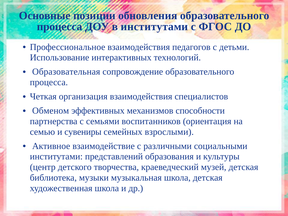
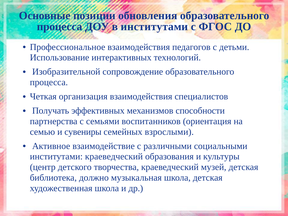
Образовательная: Образовательная -> Изобразительной
Обменом: Обменом -> Получать
институтами представлений: представлений -> краеведческий
музыки: музыки -> должно
